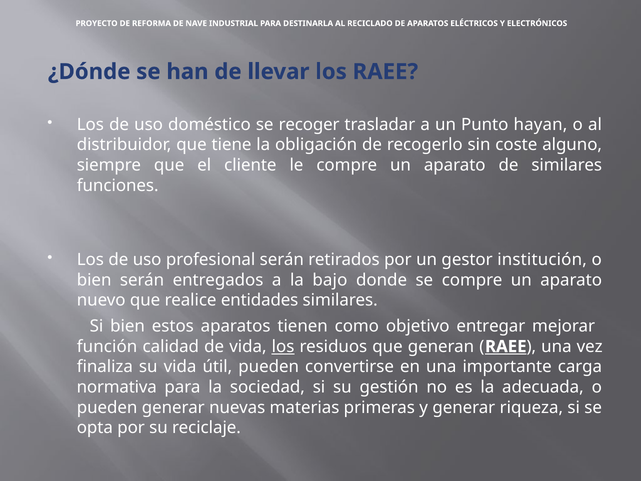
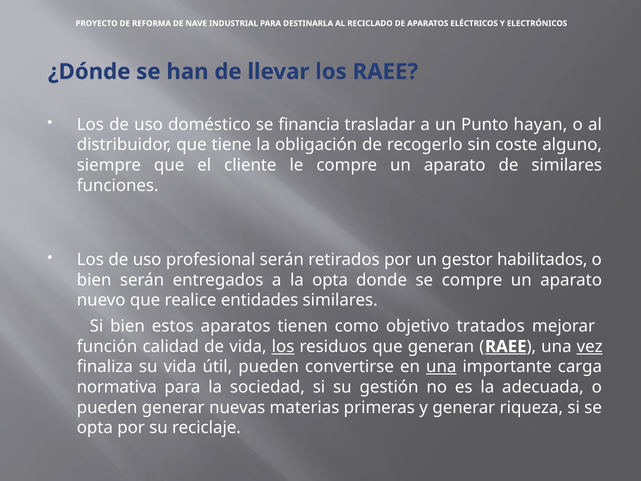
recoger: recoger -> financia
institución: institución -> habilitados
la bajo: bajo -> opta
entregar: entregar -> tratados
vez underline: none -> present
una at (441, 367) underline: none -> present
